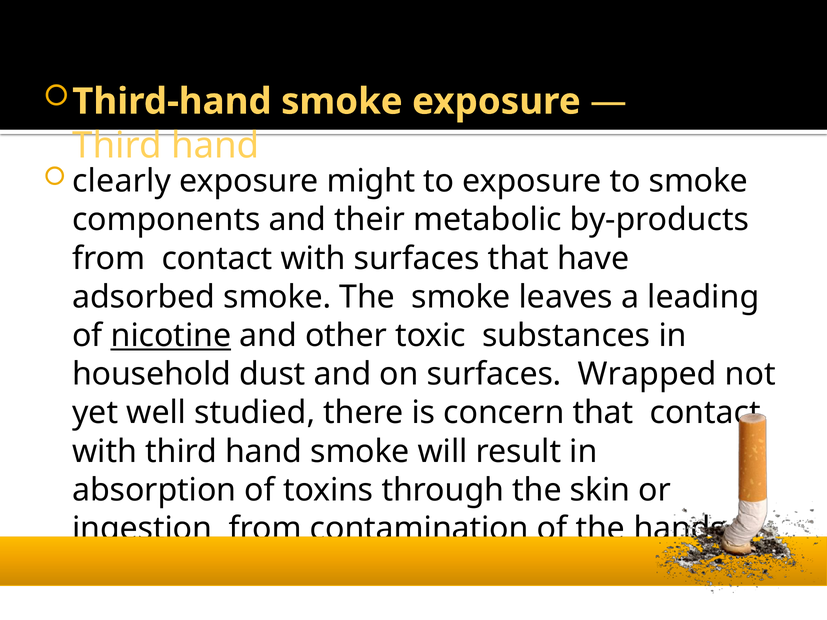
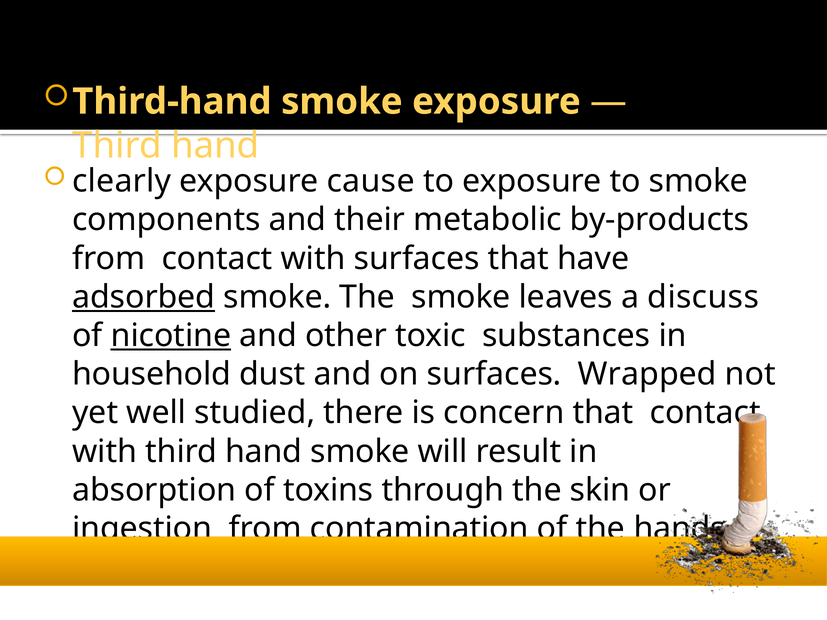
might: might -> cause
adsorbed underline: none -> present
leading: leading -> discuss
